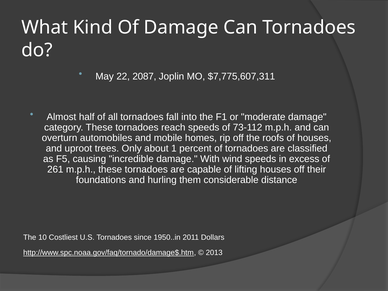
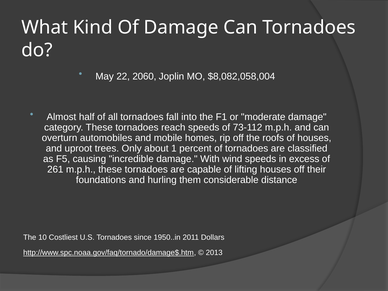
2087: 2087 -> 2060
$7,775,607,311: $7,775,607,311 -> $8,082,058,004
